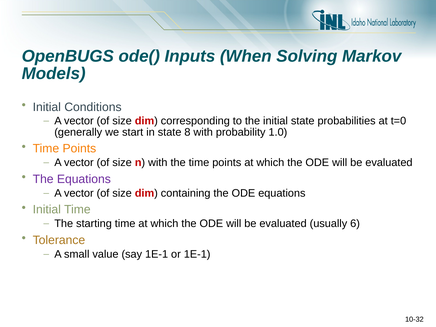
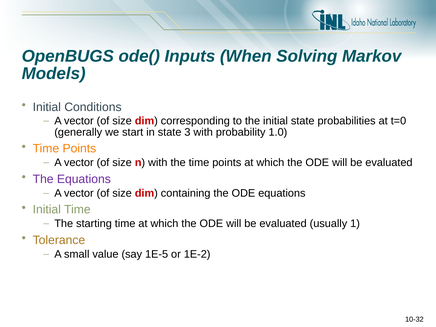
8: 8 -> 3
6: 6 -> 1
say 1E-1: 1E-1 -> 1E-5
or 1E-1: 1E-1 -> 1E-2
